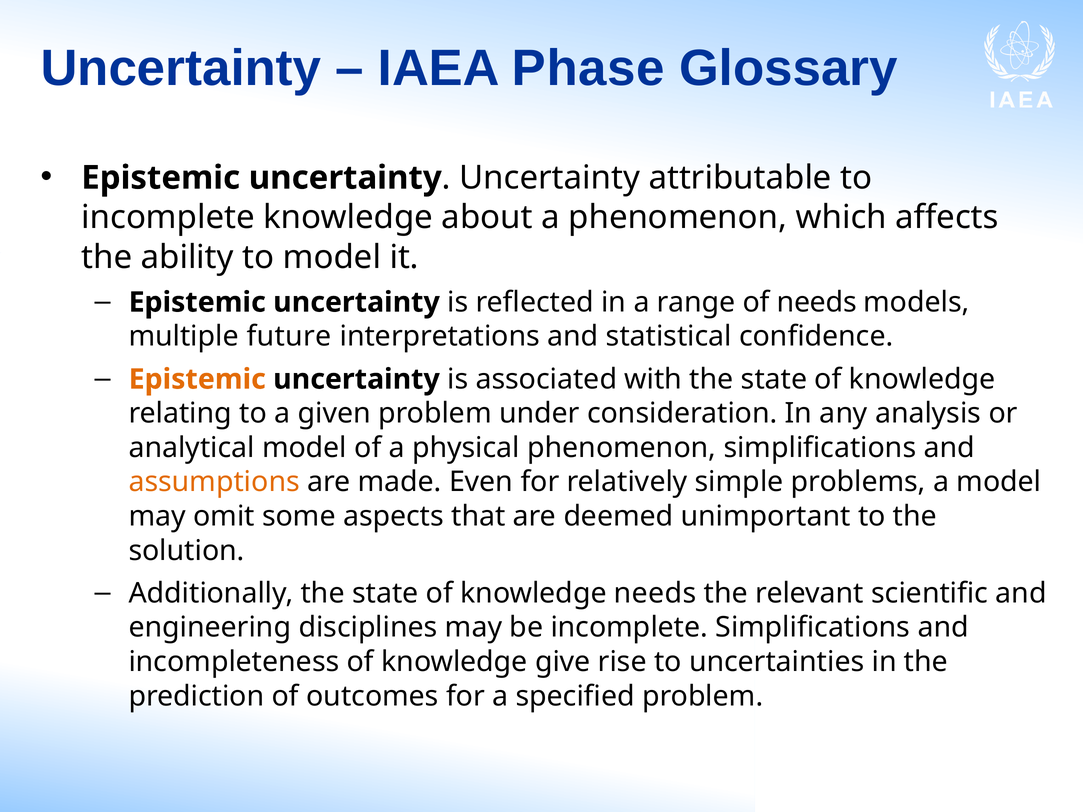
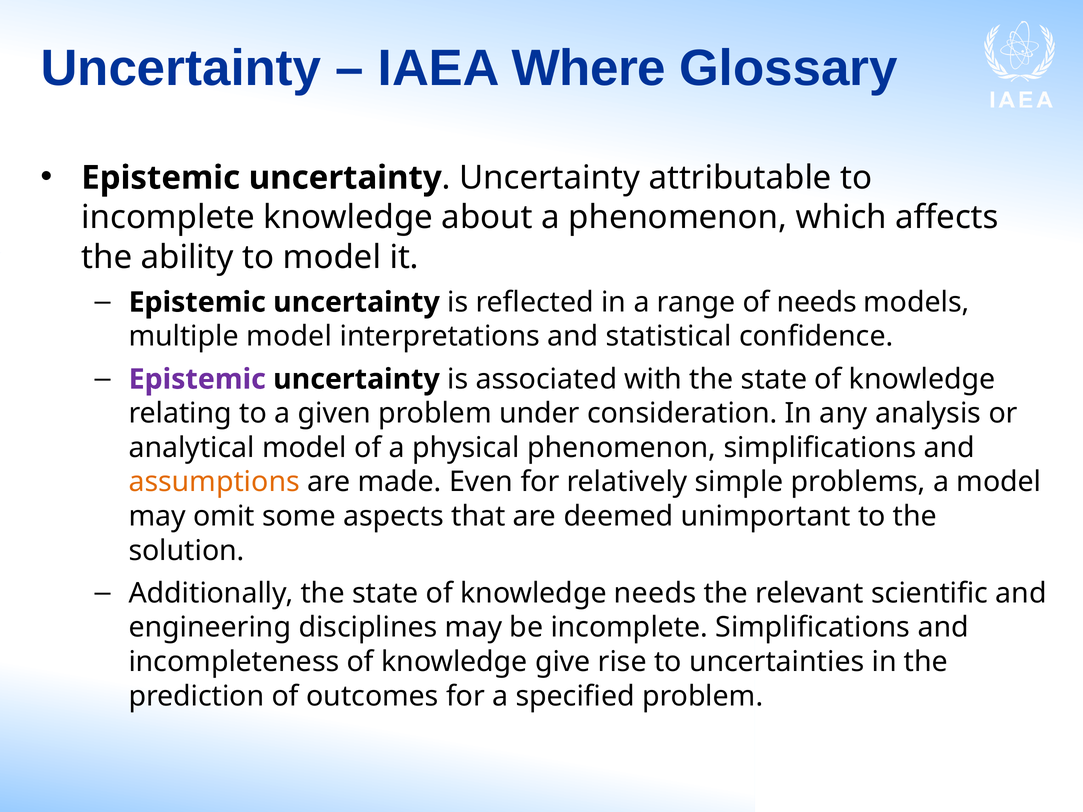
Phase: Phase -> Where
multiple future: future -> model
Epistemic at (197, 379) colour: orange -> purple
